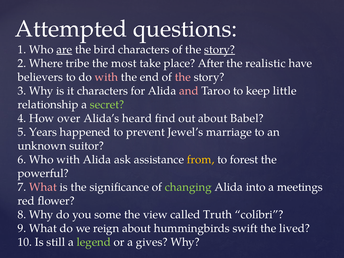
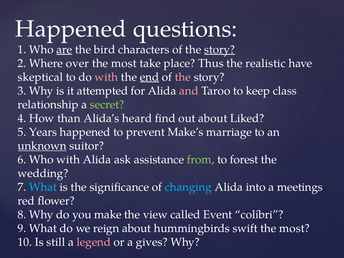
Attempted at (71, 29): Attempted -> Happened
tribe: tribe -> over
After: After -> Thus
believers: believers -> skeptical
end underline: none -> present
it characters: characters -> attempted
little: little -> class
over: over -> than
Babel: Babel -> Liked
Jewel’s: Jewel’s -> Make’s
unknown underline: none -> present
from colour: yellow -> light green
powerful: powerful -> wedding
What at (43, 187) colour: pink -> light blue
changing colour: light green -> light blue
some: some -> make
Truth: Truth -> Event
lived at (295, 228): lived -> most
legend colour: light green -> pink
